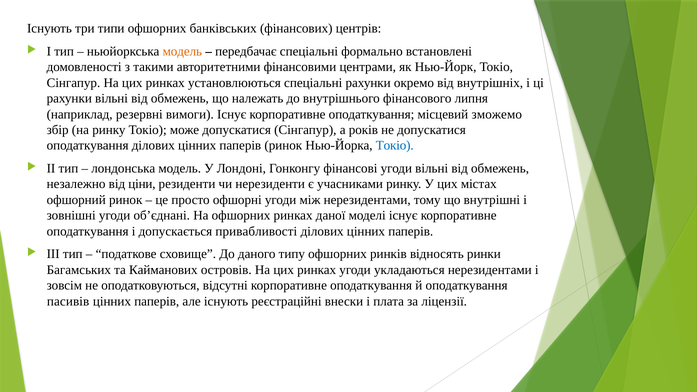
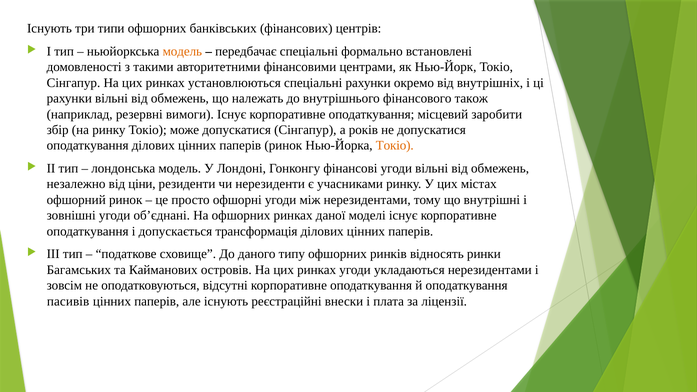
липня: липня -> також
зможемо: зможемо -> заробити
Токіо at (395, 146) colour: blue -> orange
привабливості: привабливості -> трансформація
